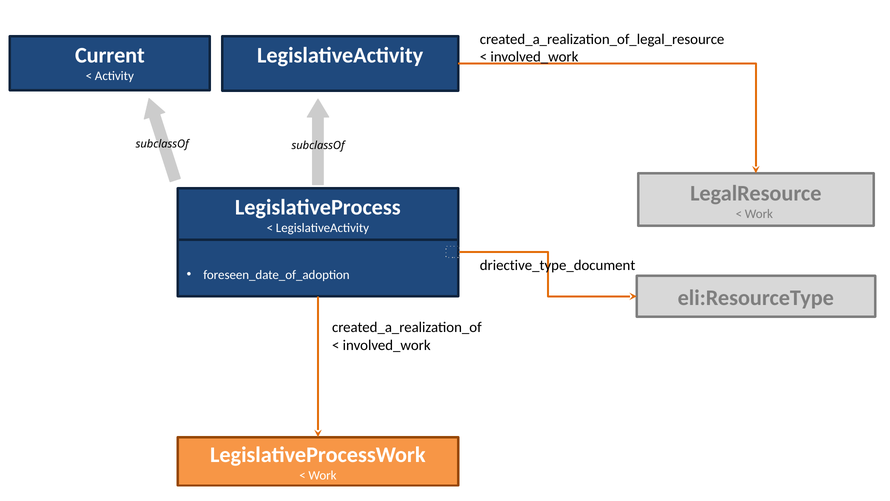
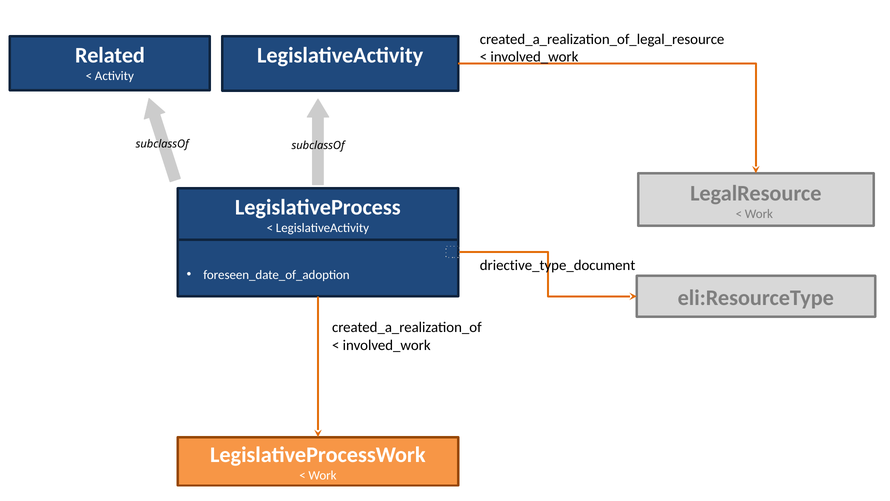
Current: Current -> Related
